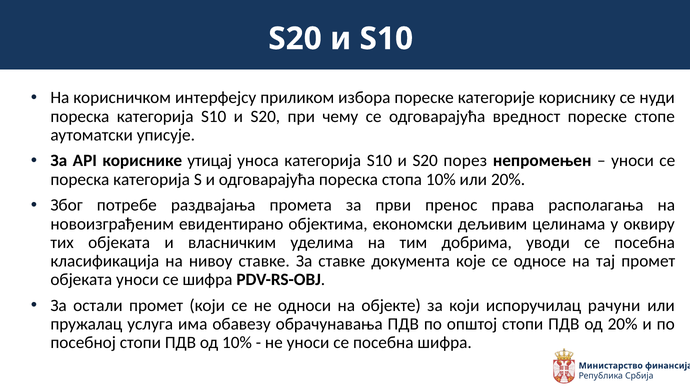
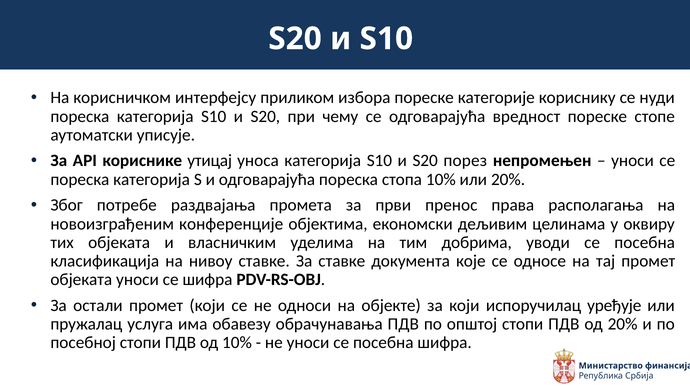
евидентирано: евидентирано -> конференције
рачуни: рачуни -> уређује
